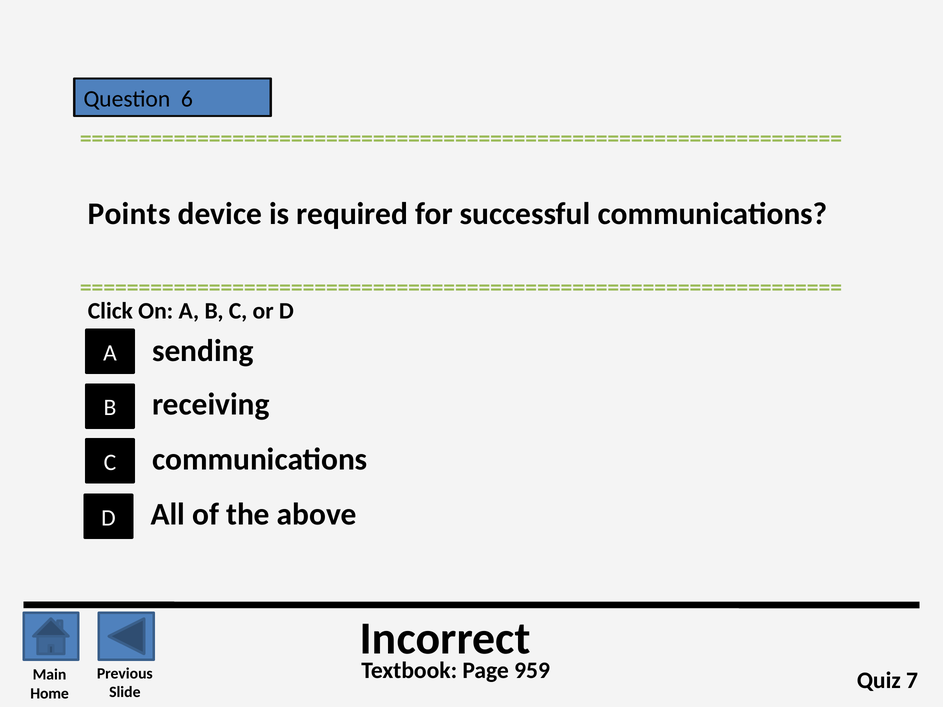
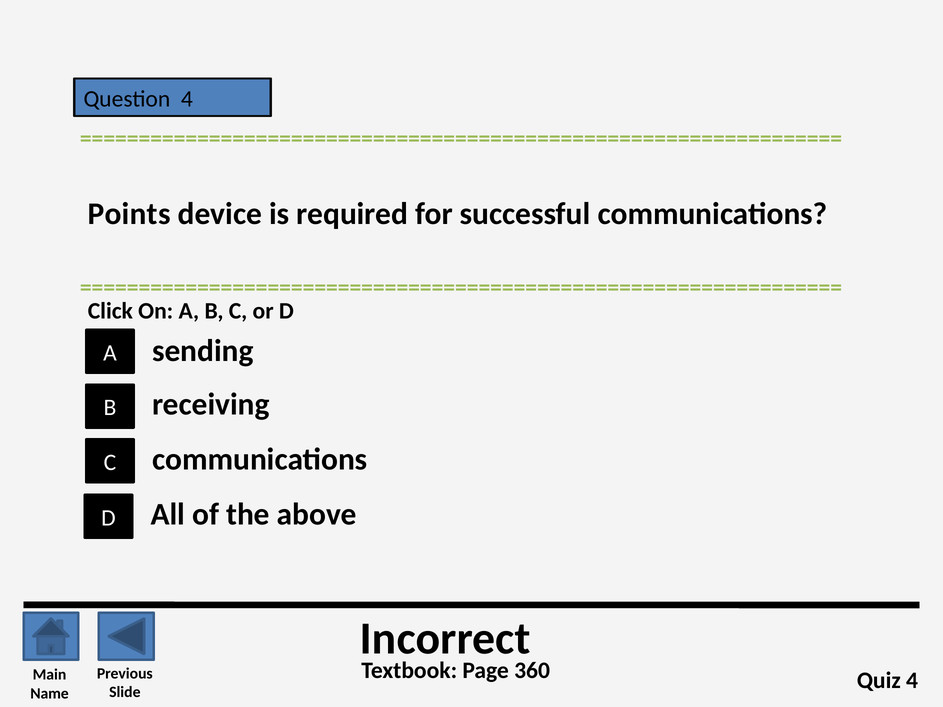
Question 6: 6 -> 4
959: 959 -> 360
Quiz 7: 7 -> 4
Home: Home -> Name
